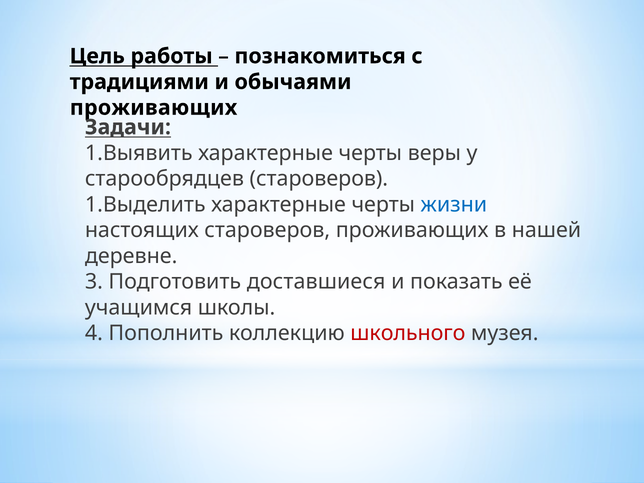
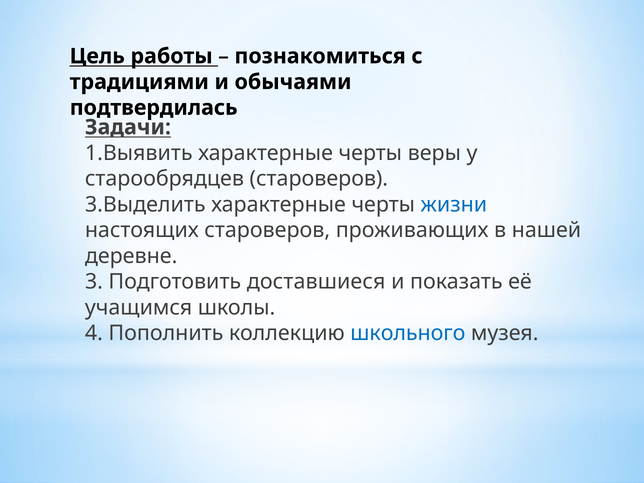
проживающих at (154, 108): проживающих -> подтвердилась
1.Выделить: 1.Выделить -> 3.Выделить
школьного colour: red -> blue
